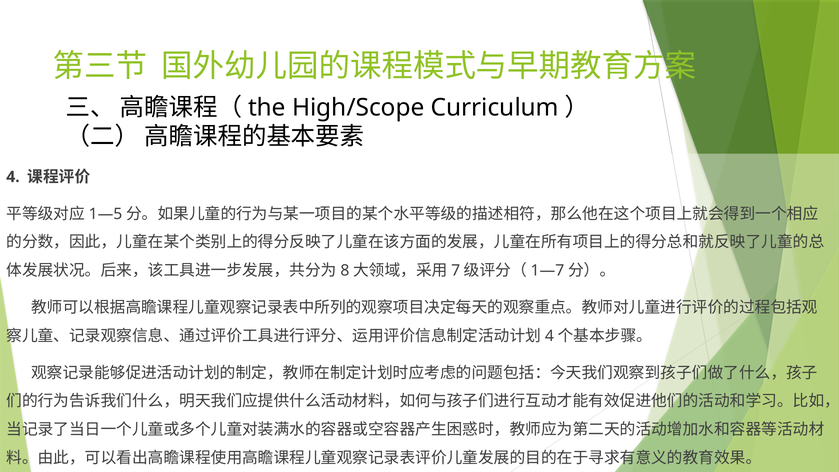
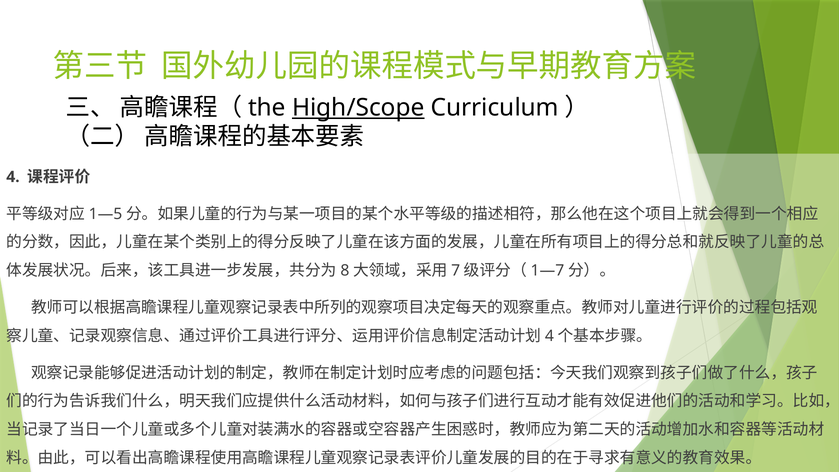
High/Scope underline: none -> present
